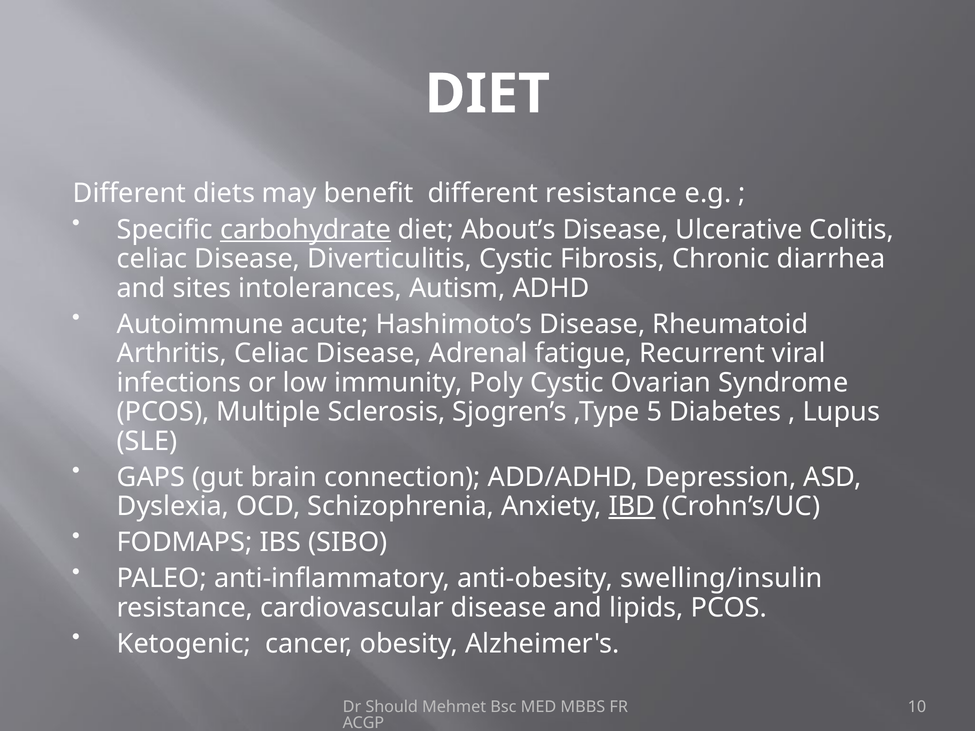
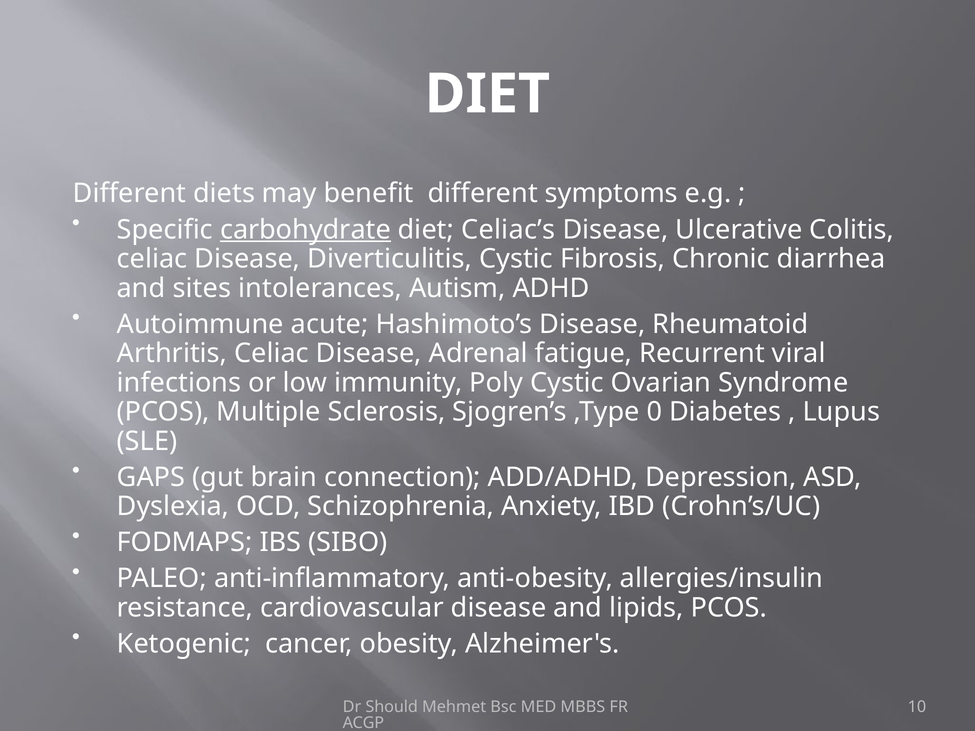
different resistance: resistance -> symptoms
About’s: About’s -> Celiac’s
5: 5 -> 0
IBD underline: present -> none
swelling/insulin: swelling/insulin -> allergies/insulin
